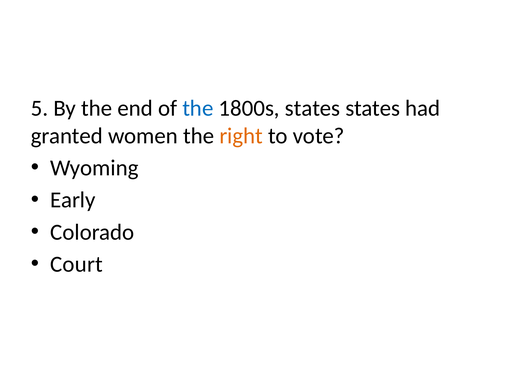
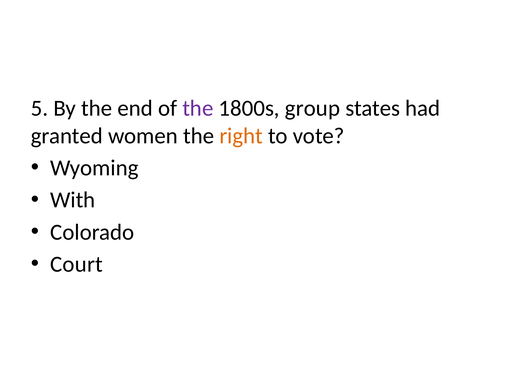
the at (198, 108) colour: blue -> purple
1800s states: states -> group
Early: Early -> With
